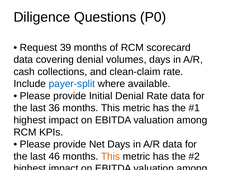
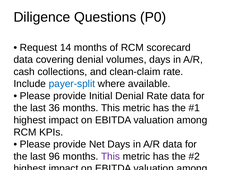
39: 39 -> 14
46: 46 -> 96
This at (110, 156) colour: orange -> purple
